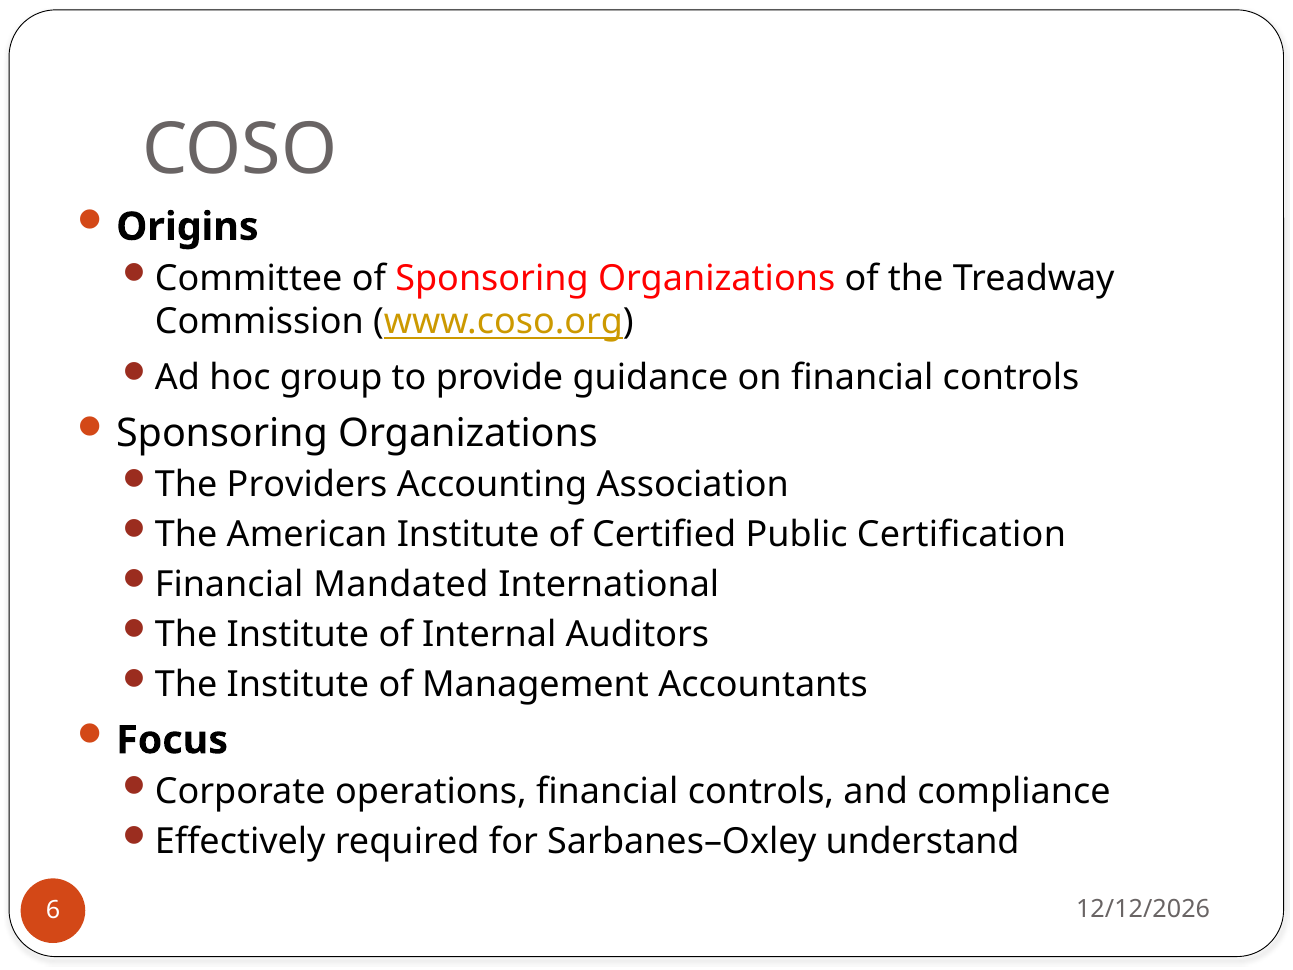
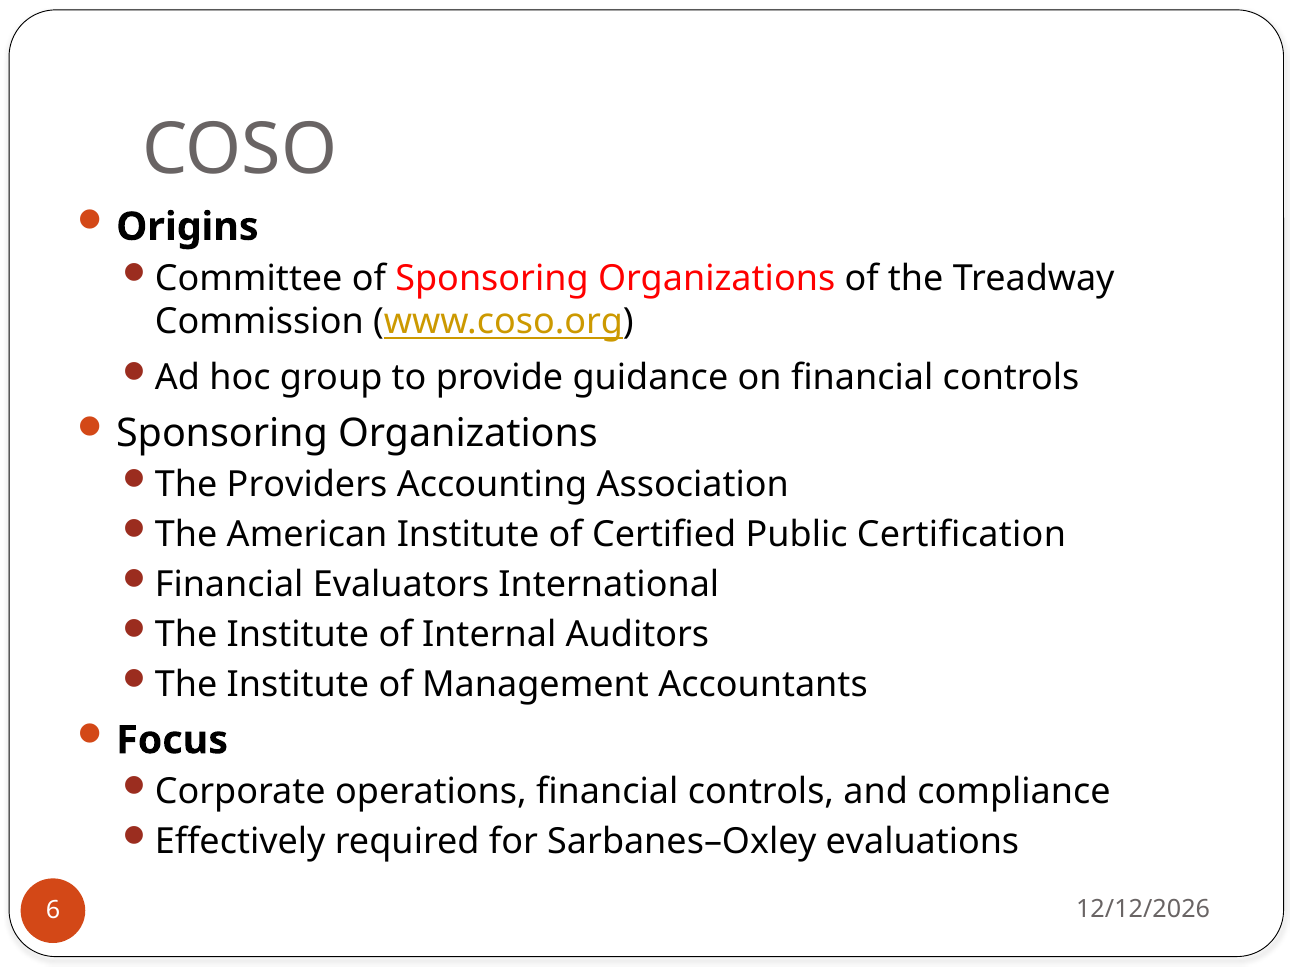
Mandated: Mandated -> Evaluators
understand: understand -> evaluations
